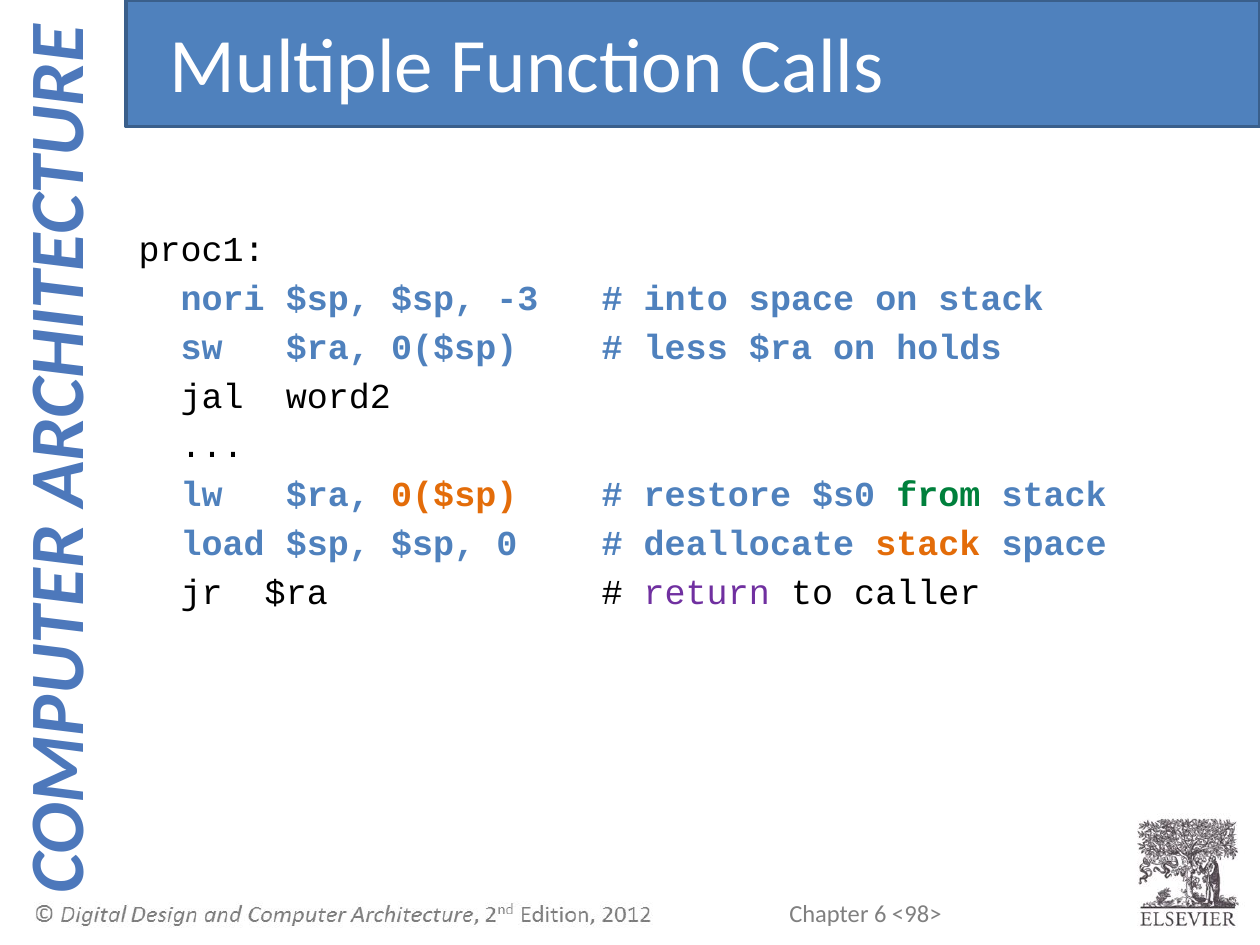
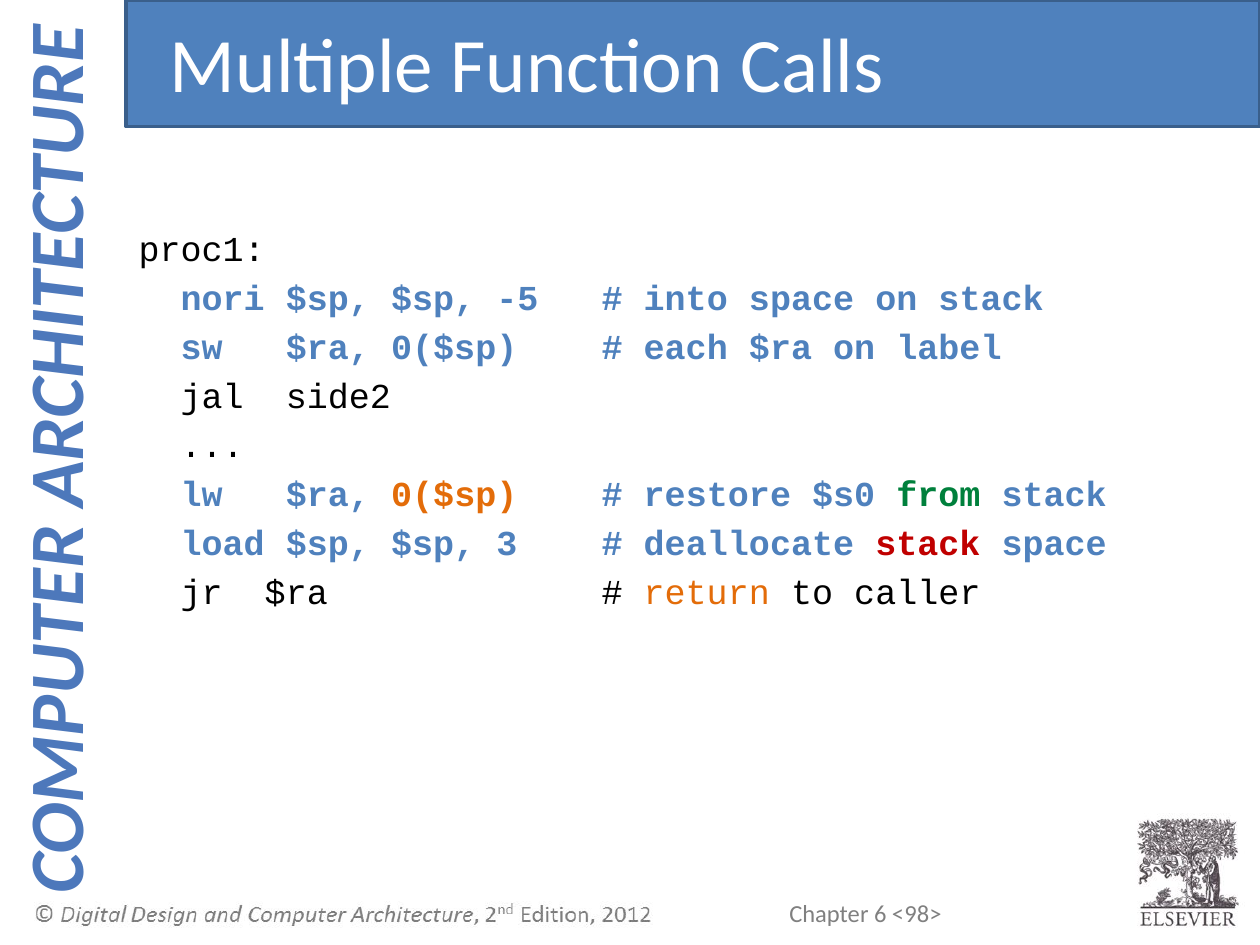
-3: -3 -> -5
less: less -> each
holds: holds -> label
word2: word2 -> side2
0: 0 -> 3
stack at (928, 544) colour: orange -> red
return colour: purple -> orange
